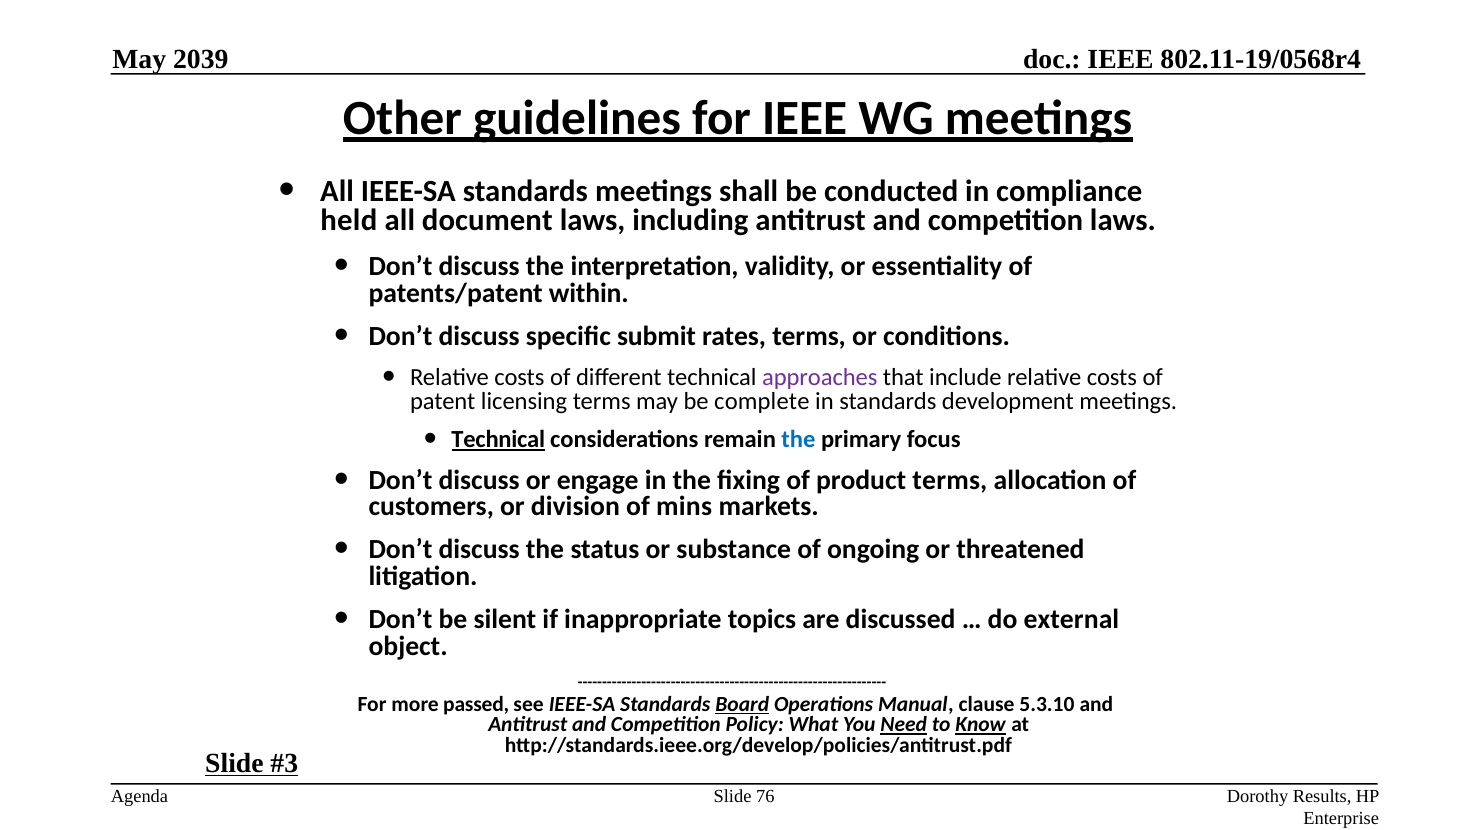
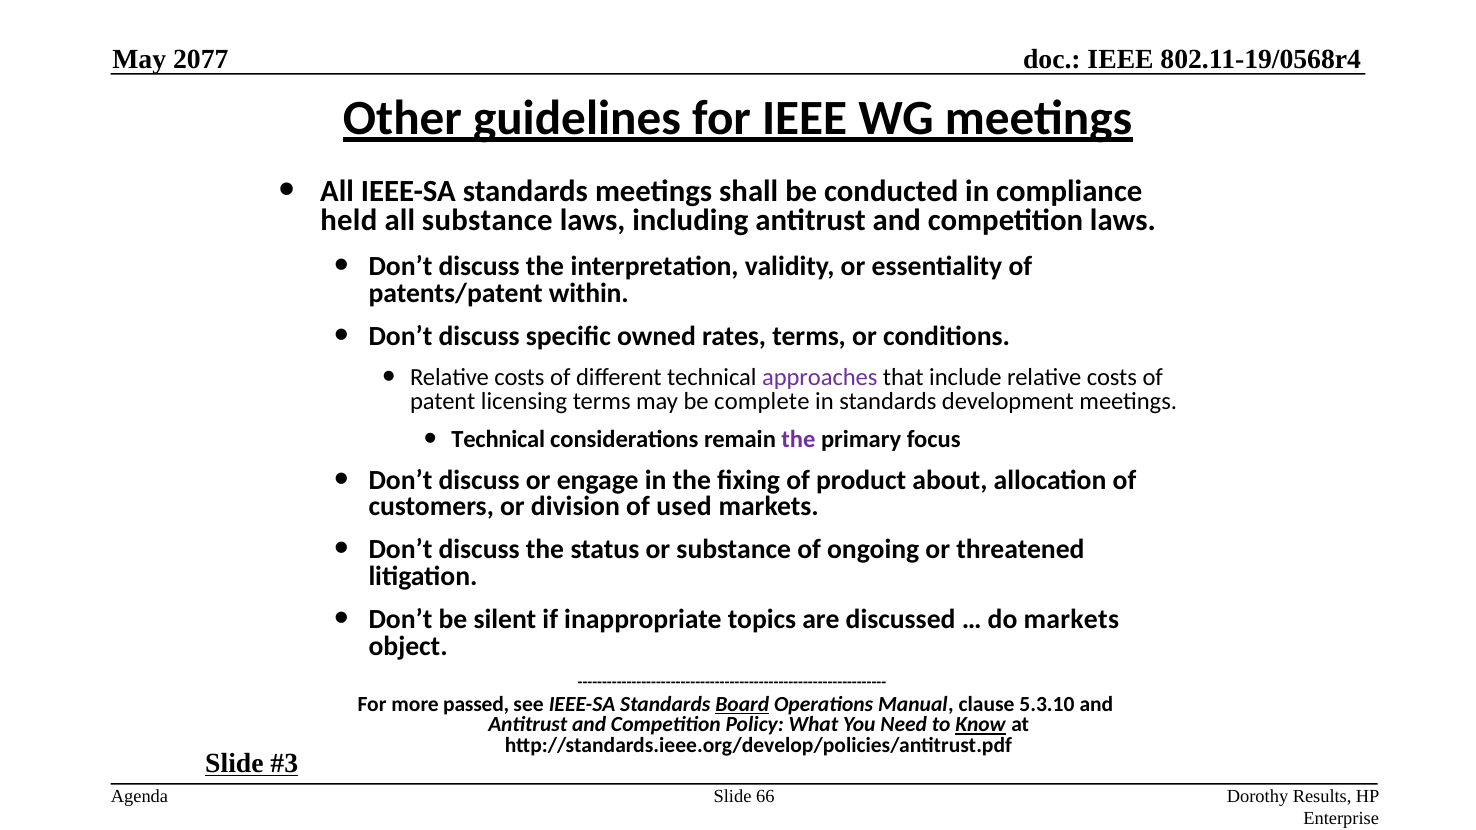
2039: 2039 -> 2077
all document: document -> substance
submit: submit -> owned
Technical at (498, 440) underline: present -> none
the at (798, 440) colour: blue -> purple
product terms: terms -> about
mins: mins -> used
do external: external -> markets
Need underline: present -> none
76: 76 -> 66
